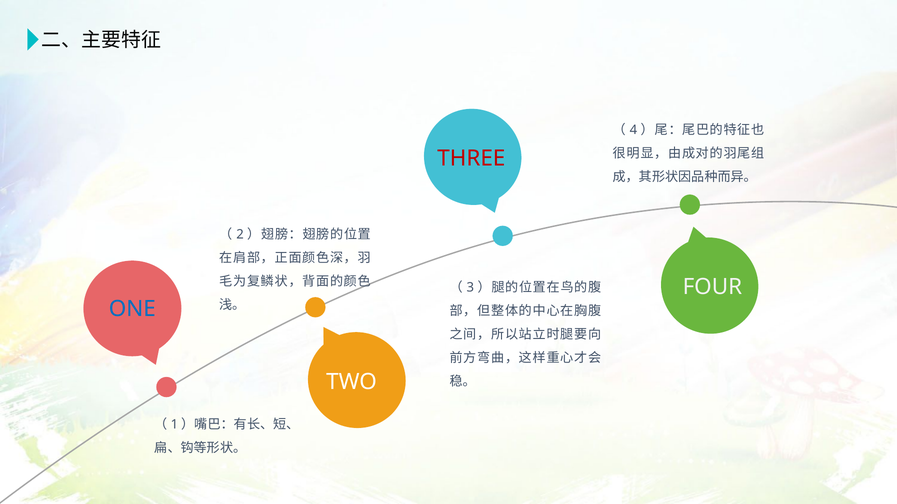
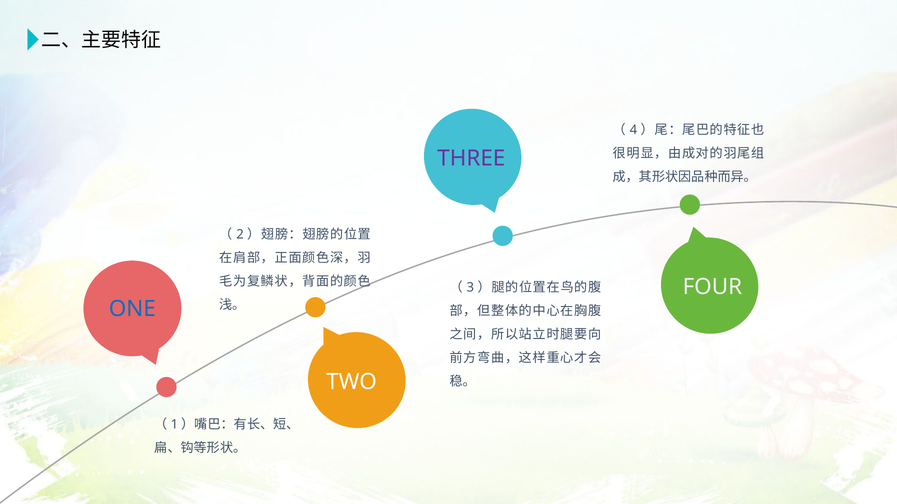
THREE colour: red -> purple
